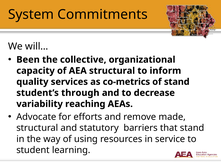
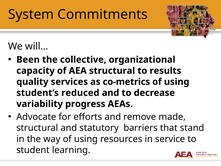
inform: inform -> results
stand at (177, 82): stand -> using
through: through -> reduced
reaching: reaching -> progress
